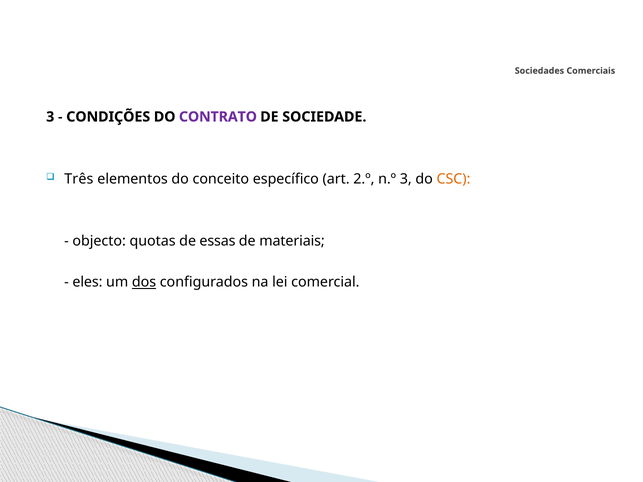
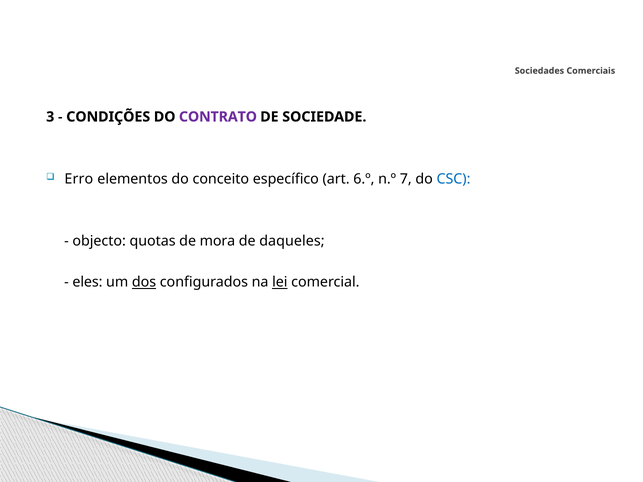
Três: Três -> Erro
2.º: 2.º -> 6.º
n.º 3: 3 -> 7
CSC colour: orange -> blue
essas: essas -> mora
materiais: materiais -> daqueles
lei underline: none -> present
